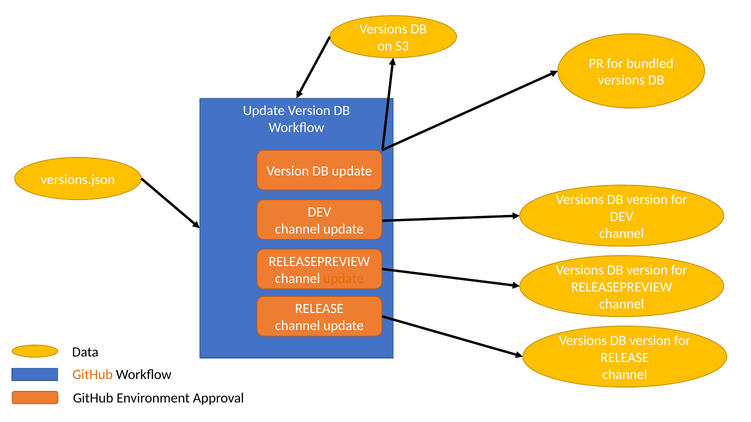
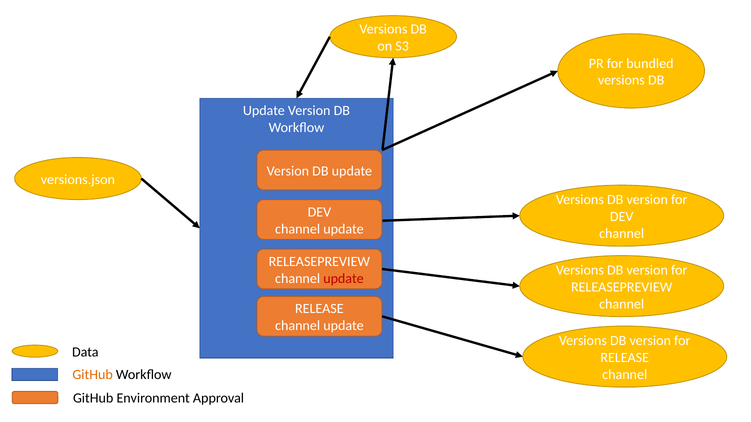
update at (344, 279) colour: orange -> red
